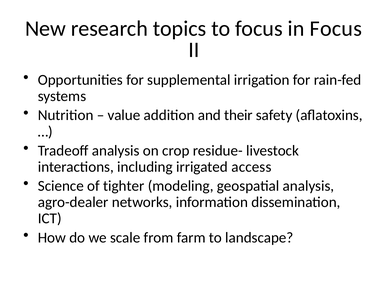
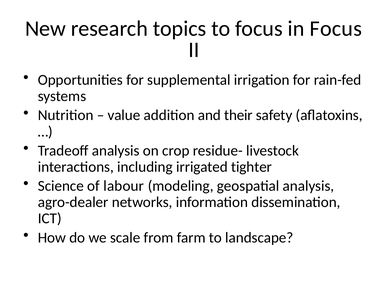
access: access -> tighter
tighter: tighter -> labour
